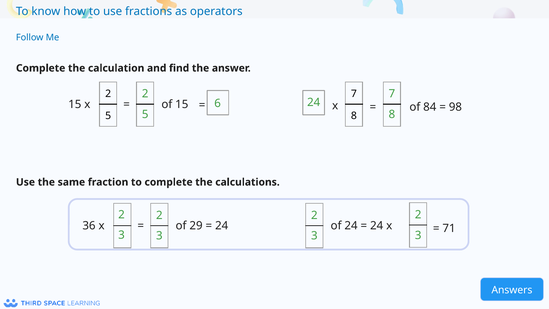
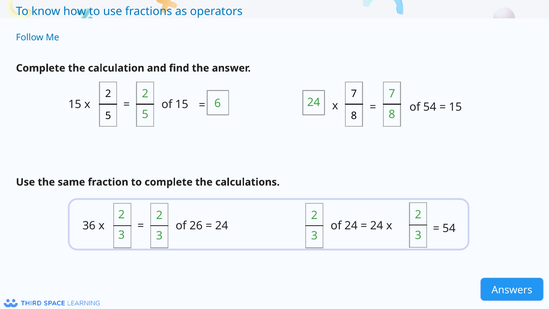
of 84: 84 -> 54
98 at (455, 107): 98 -> 15
29: 29 -> 26
71 at (449, 228): 71 -> 54
